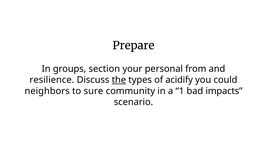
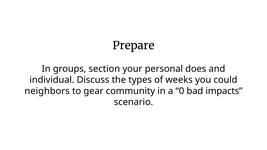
from: from -> does
resilience: resilience -> individual
the underline: present -> none
acidify: acidify -> weeks
sure: sure -> gear
1: 1 -> 0
